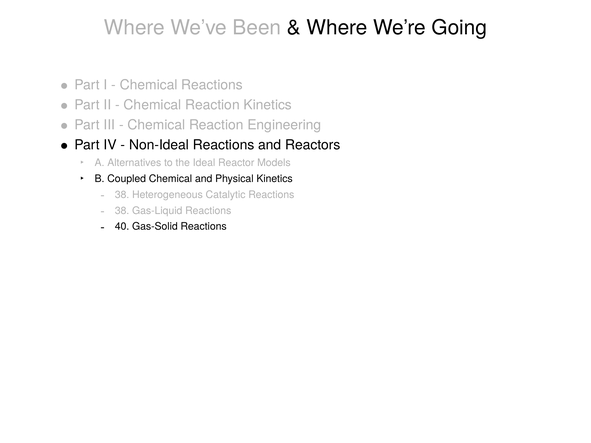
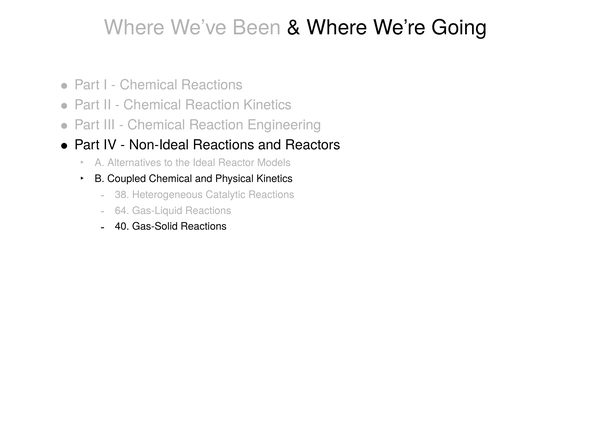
38 at (122, 211): 38 -> 64
